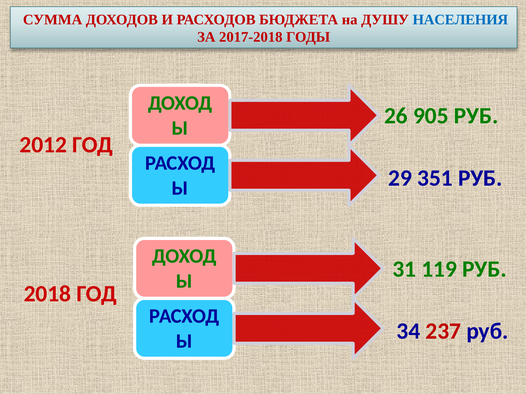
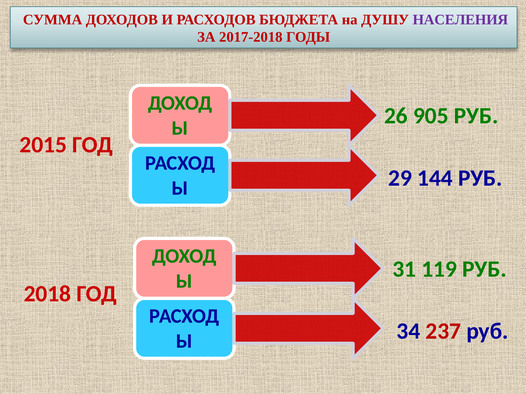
НАСЕЛЕНИЯ colour: blue -> purple
2012: 2012 -> 2015
351: 351 -> 144
